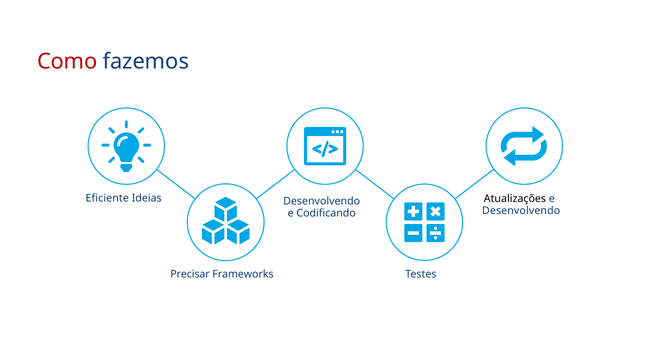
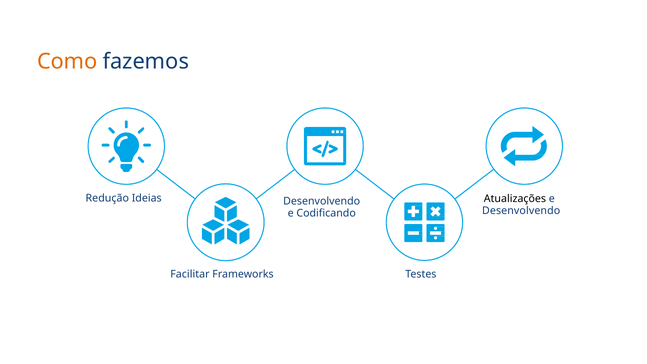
Como colour: red -> orange
Eficiente: Eficiente -> Redução
Precisar: Precisar -> Facilitar
